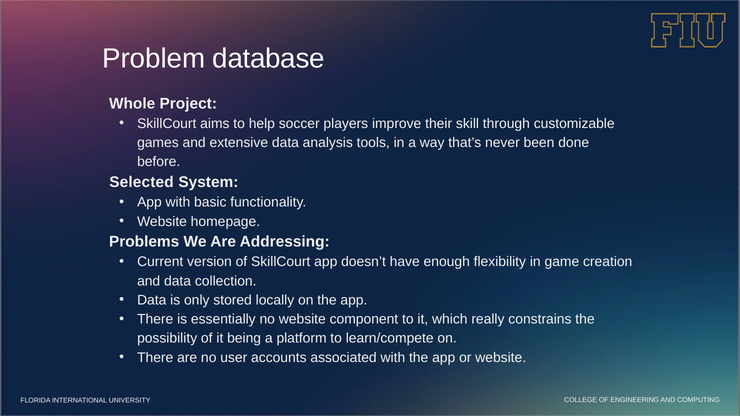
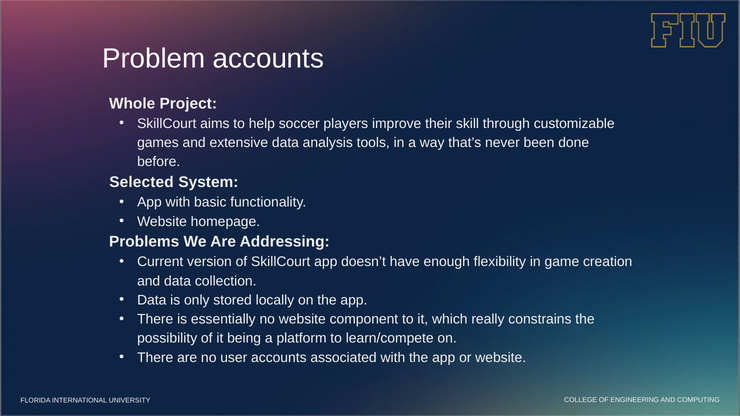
Problem database: database -> accounts
